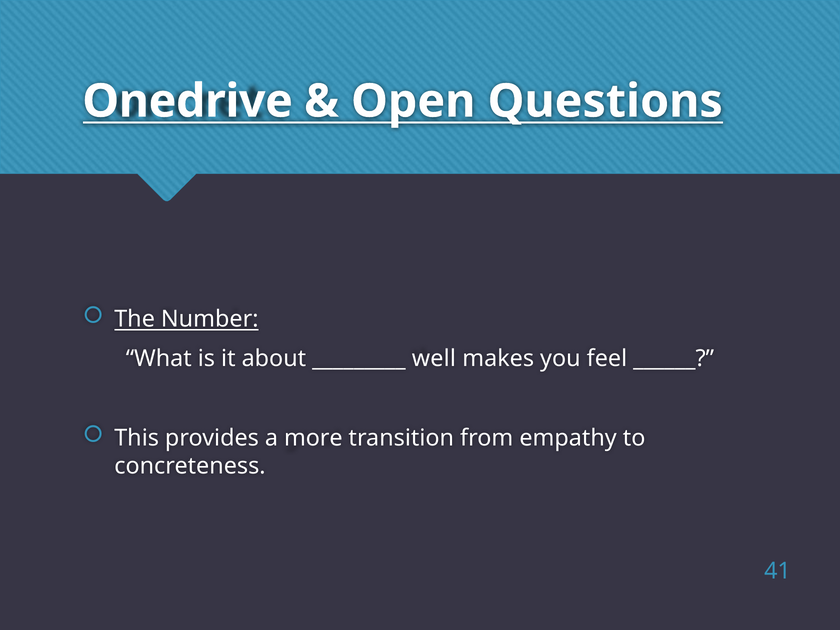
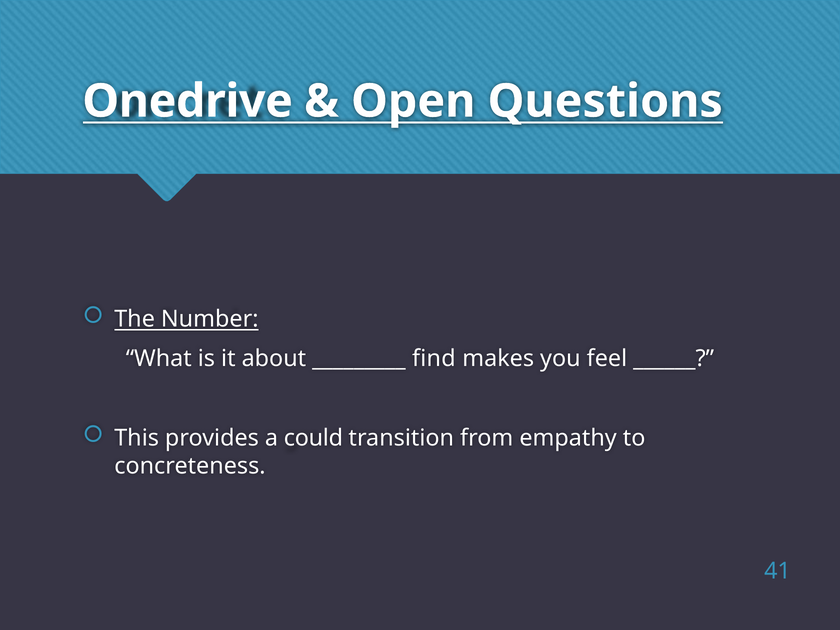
well: well -> find
more: more -> could
